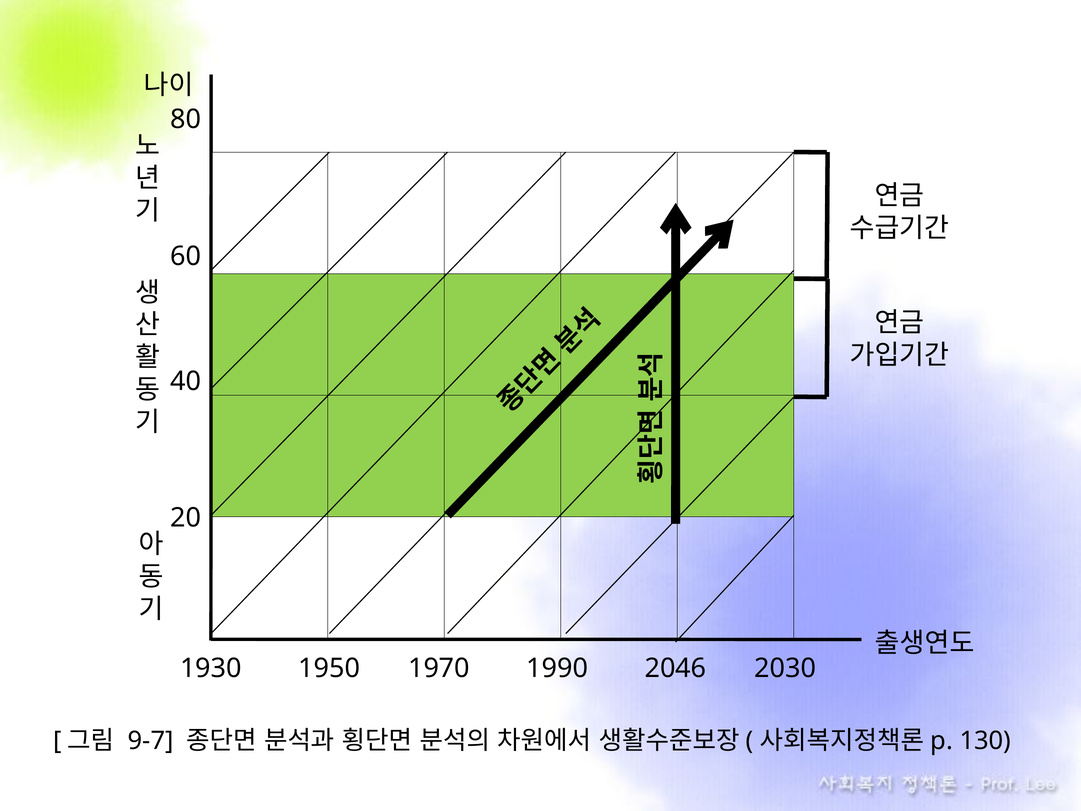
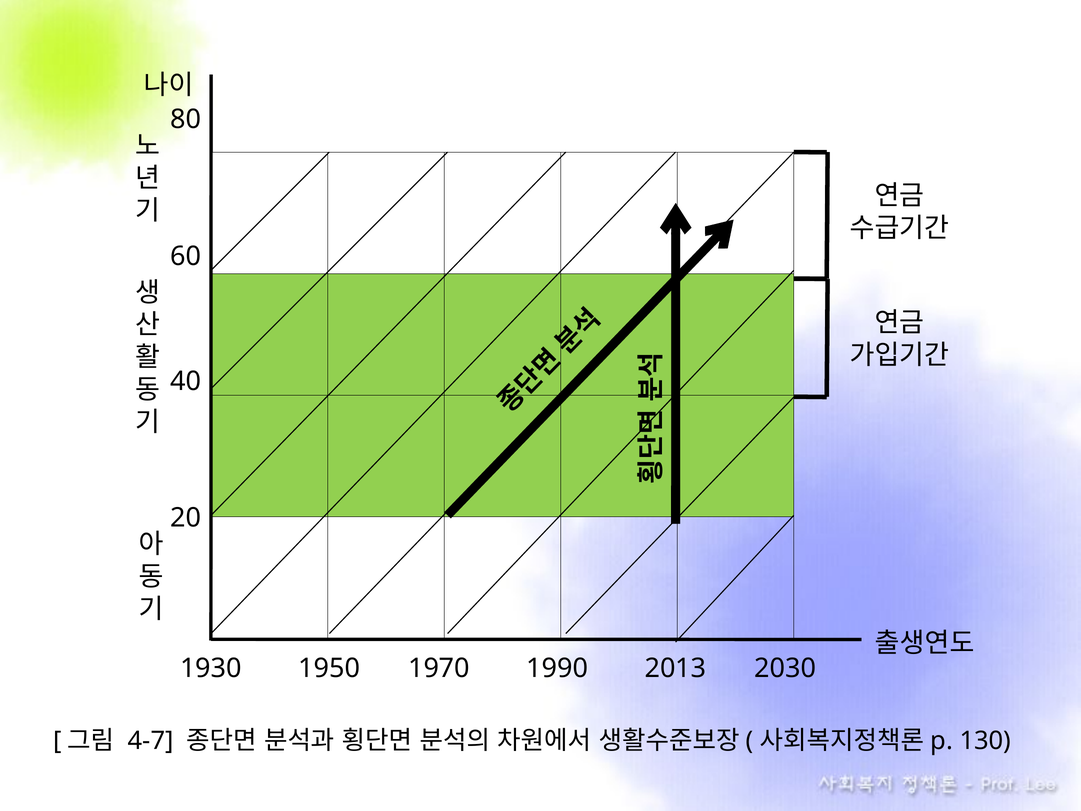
2046: 2046 -> 2013
9-7: 9-7 -> 4-7
